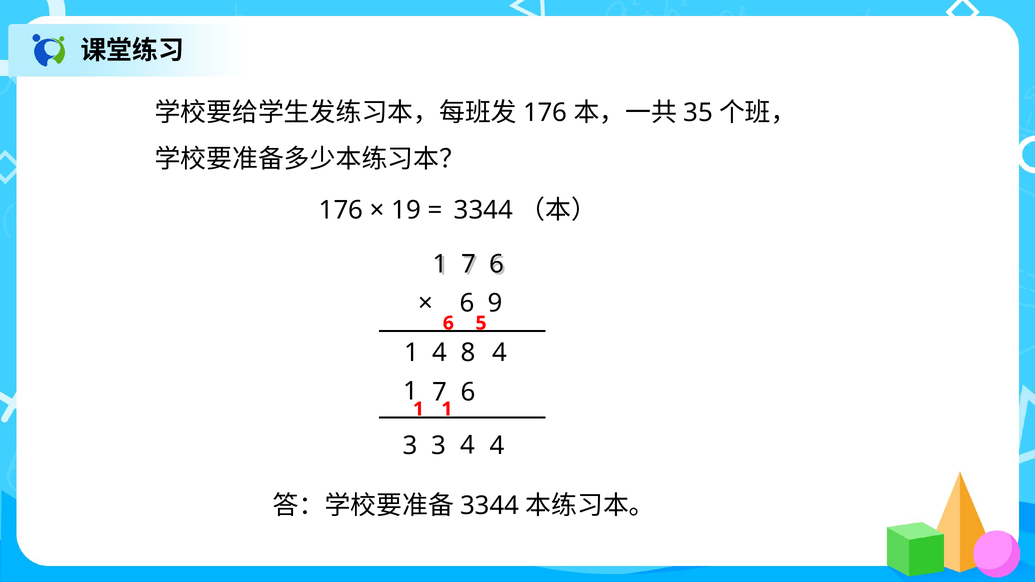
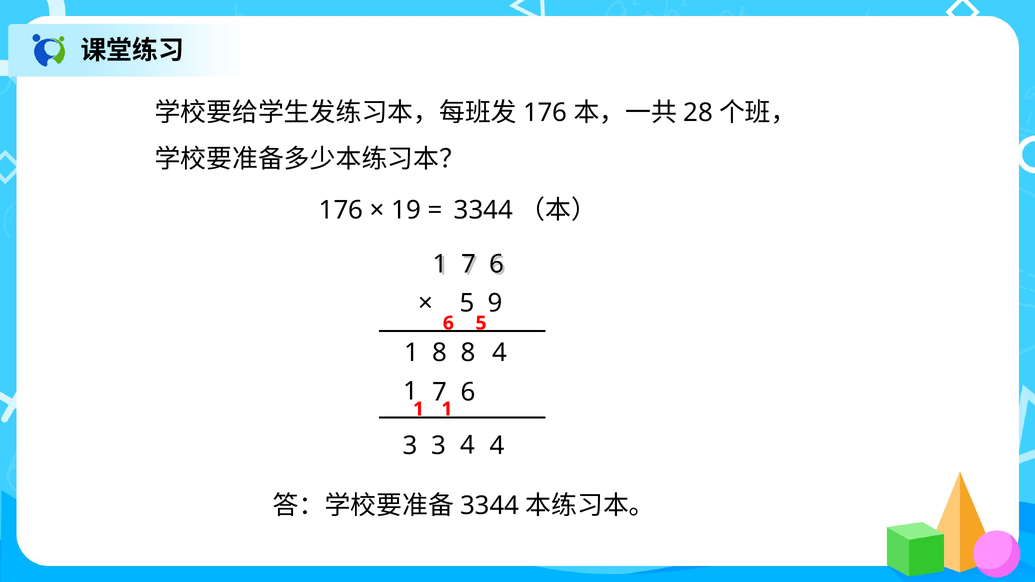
35: 35 -> 28
6 at (467, 303): 6 -> 5
1 4: 4 -> 8
